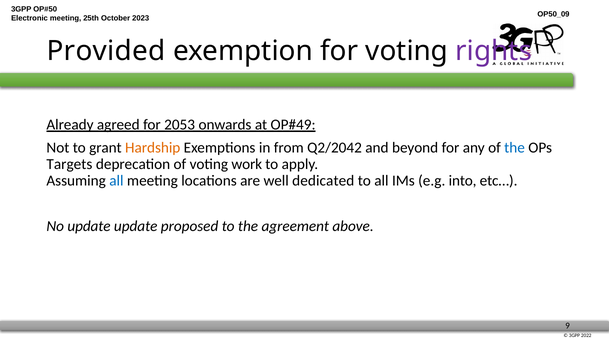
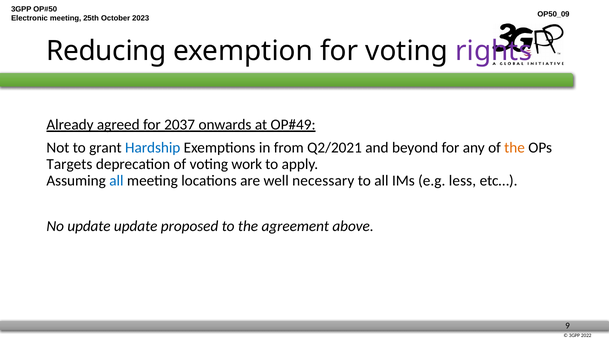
Provided: Provided -> Reducing
2053: 2053 -> 2037
Hardship colour: orange -> blue
Q2/2042: Q2/2042 -> Q2/2021
the at (515, 147) colour: blue -> orange
dedicated: dedicated -> necessary
into: into -> less
